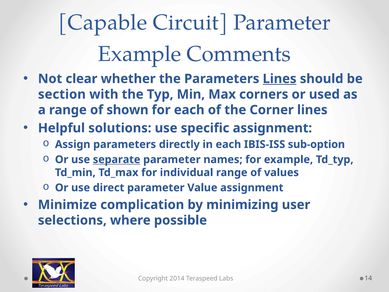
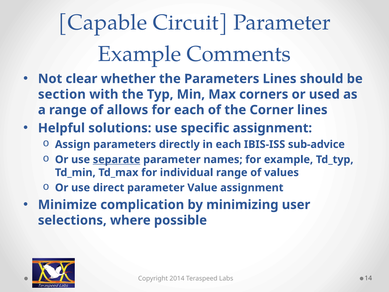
Lines at (280, 79) underline: present -> none
shown: shown -> allows
sub-option: sub-option -> sub-advice
